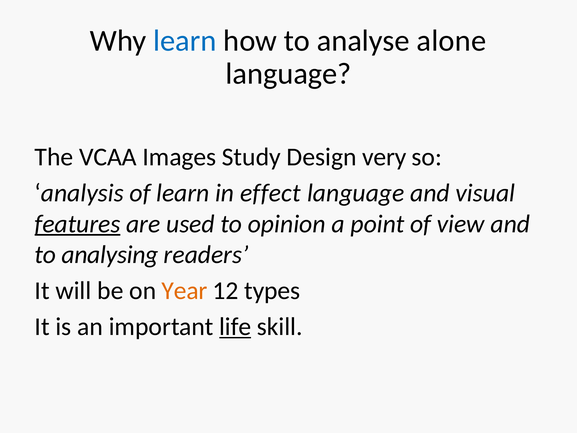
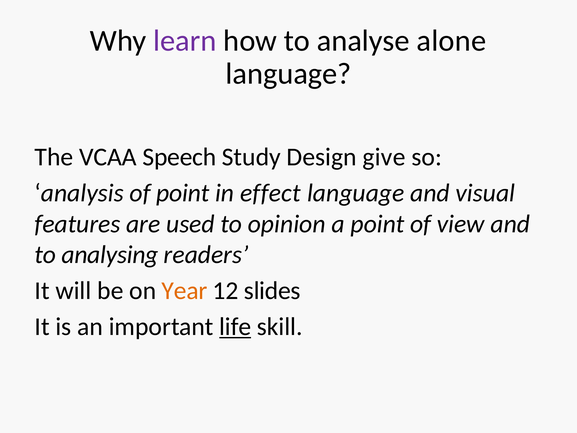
learn at (185, 41) colour: blue -> purple
Images: Images -> Speech
very: very -> give
of learn: learn -> point
features underline: present -> none
types: types -> slides
